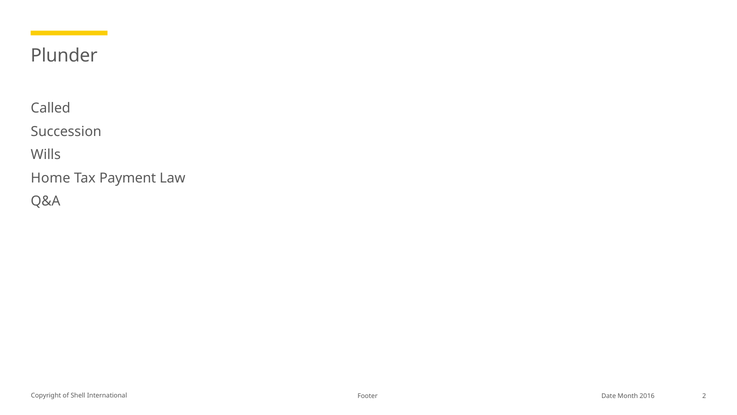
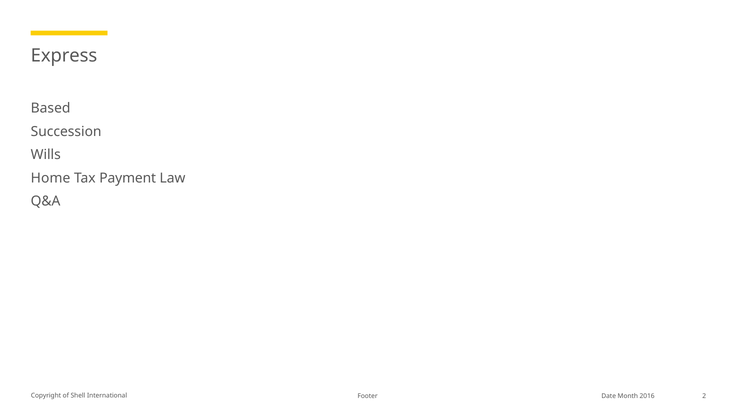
Plunder: Plunder -> Express
Called: Called -> Based
